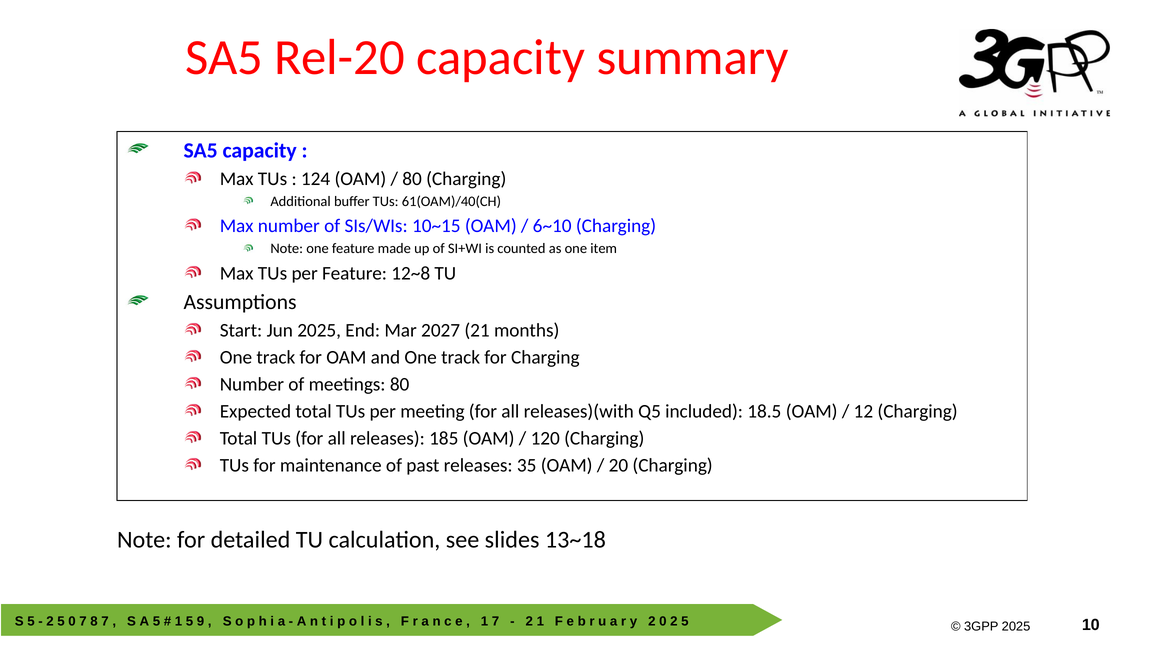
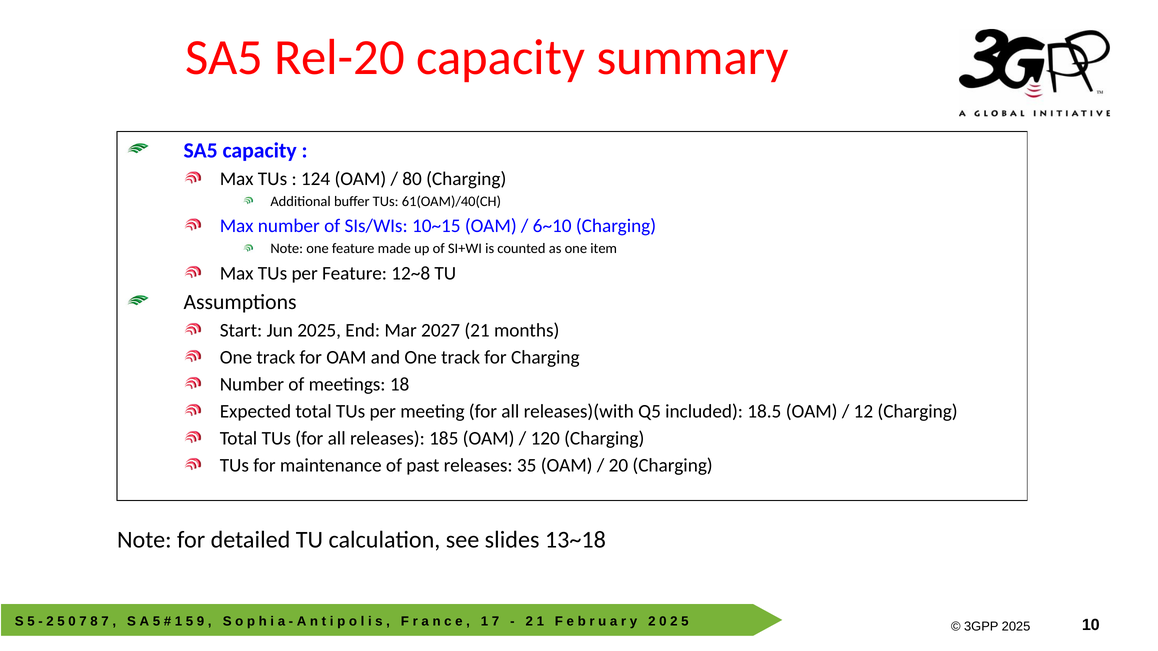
meetings 80: 80 -> 18
